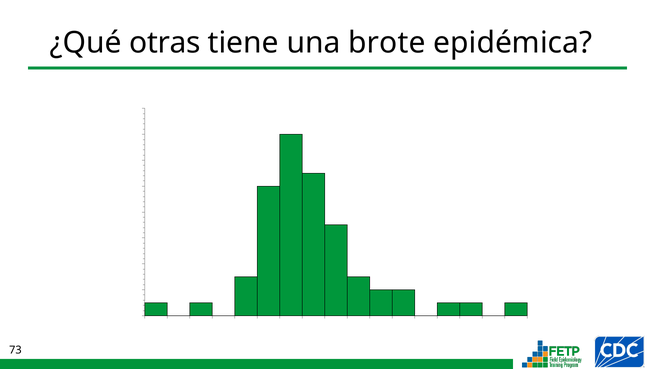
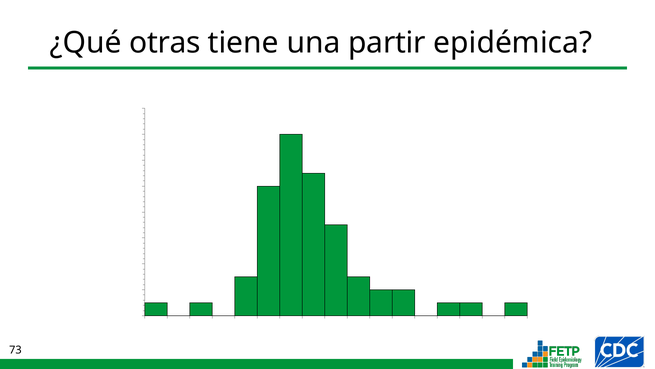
brote: brote -> partir
